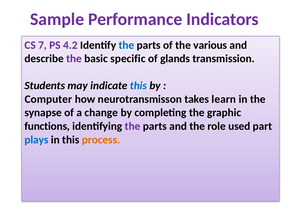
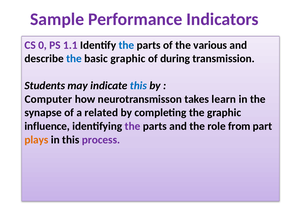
7: 7 -> 0
4.2: 4.2 -> 1.1
the at (74, 59) colour: purple -> blue
basic specific: specific -> graphic
glands: glands -> during
change: change -> related
functions: functions -> influence
used: used -> from
plays colour: blue -> orange
process colour: orange -> purple
